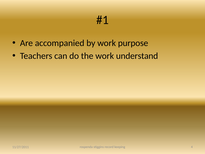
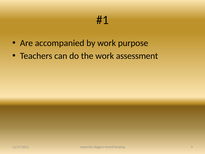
understand: understand -> assessment
